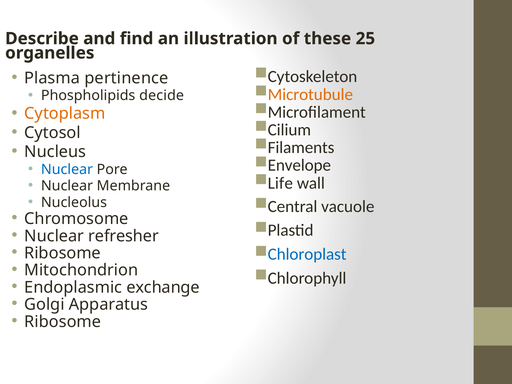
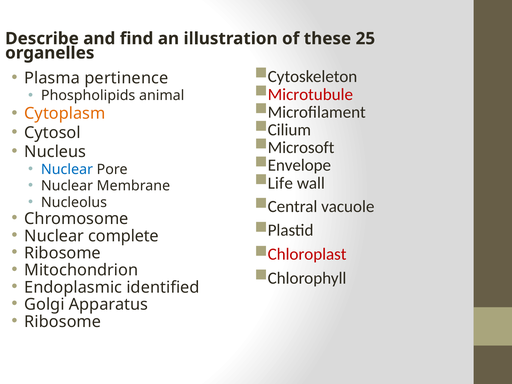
Microtubule colour: orange -> red
decide: decide -> animal
Filaments: Filaments -> Microsoft
refresher: refresher -> complete
Chloroplast colour: blue -> red
exchange: exchange -> identified
